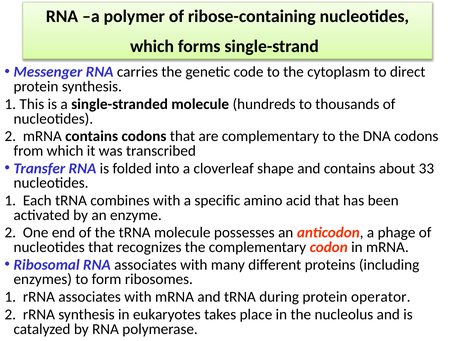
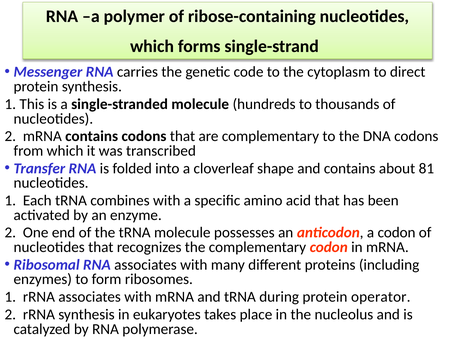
33: 33 -> 81
a phage: phage -> codon
